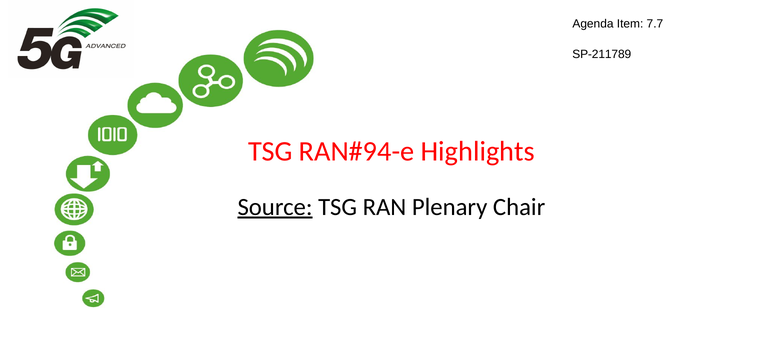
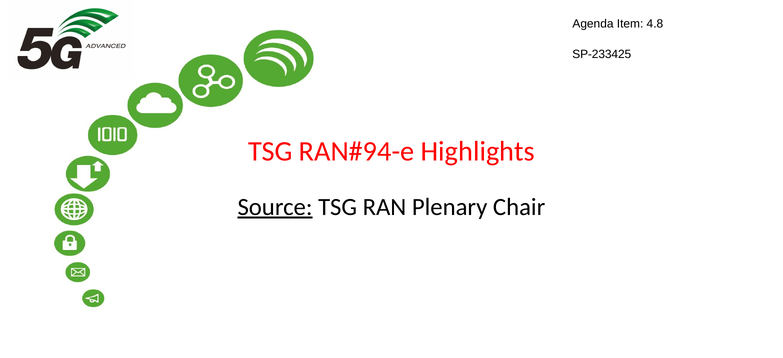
7.7: 7.7 -> 4.8
SP-211789: SP-211789 -> SP-233425
